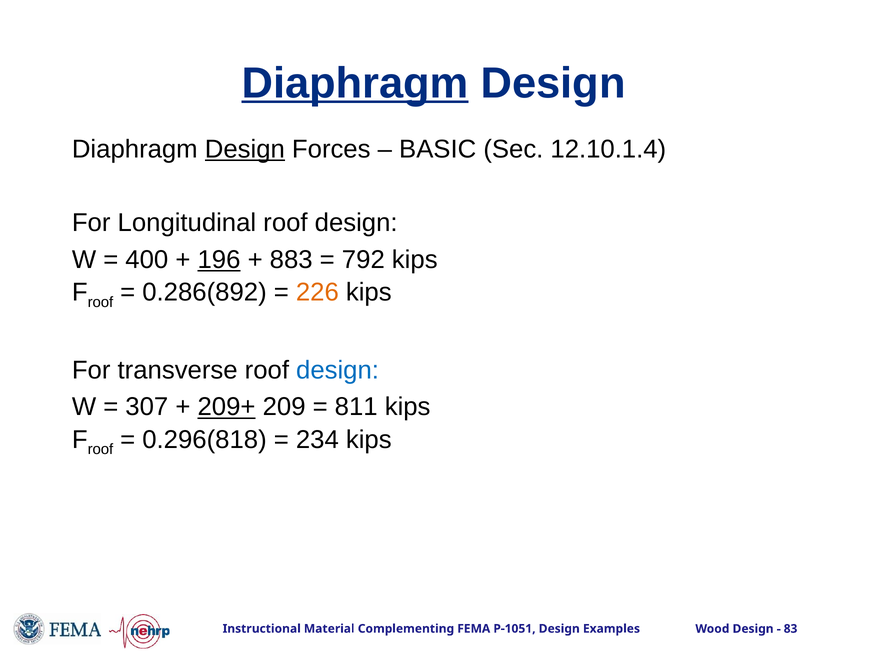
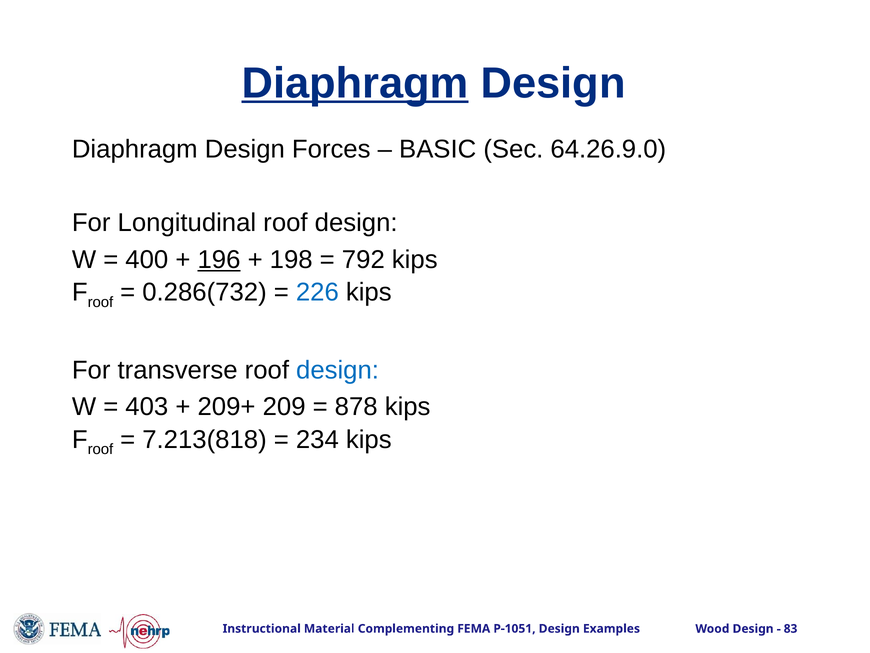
Design at (245, 149) underline: present -> none
12.10.1.4: 12.10.1.4 -> 64.26.9.0
883: 883 -> 198
0.286(892: 0.286(892 -> 0.286(732
226 colour: orange -> blue
307: 307 -> 403
209+ underline: present -> none
811: 811 -> 878
0.296(818: 0.296(818 -> 7.213(818
